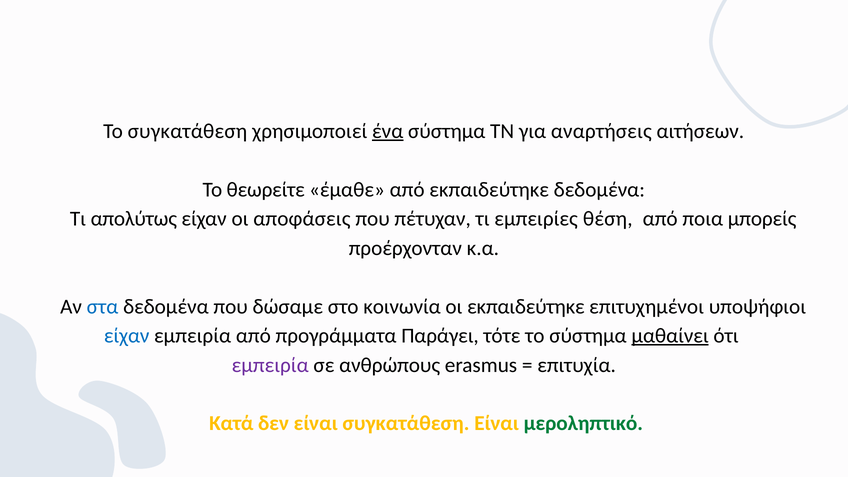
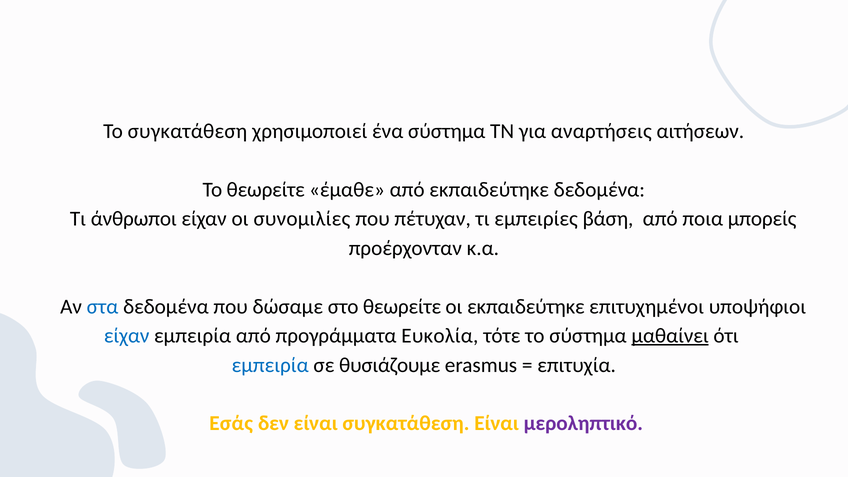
ένα underline: present -> none
απολύτως: απολύτως -> άνθρωποι
αποφάσεις: αποφάσεις -> συνομιλίες
θέση: θέση -> βάση
στο κοινωνία: κοινωνία -> θεωρείτε
Παράγει: Παράγει -> Ευκολία
εμπειρία at (270, 365) colour: purple -> blue
ανθρώπους: ανθρώπους -> θυσιάζουμε
Κατά: Κατά -> Εσάς
μεροληπτικό colour: green -> purple
